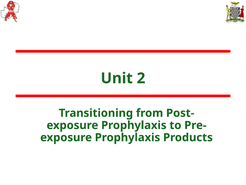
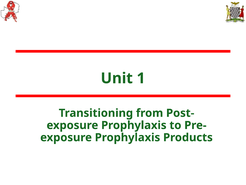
2: 2 -> 1
